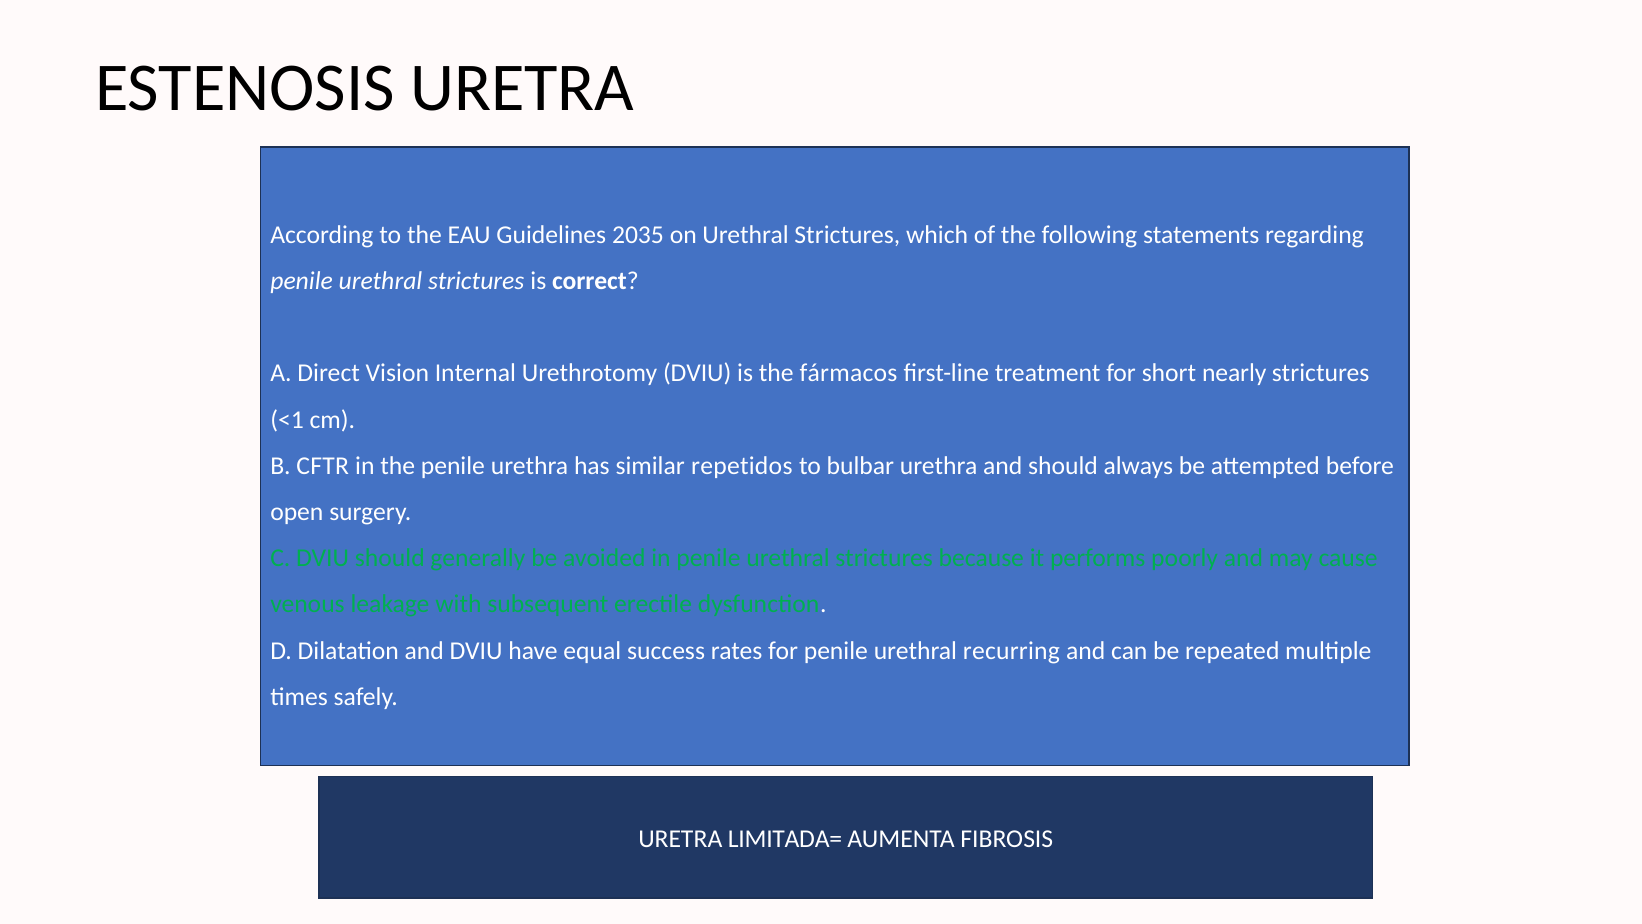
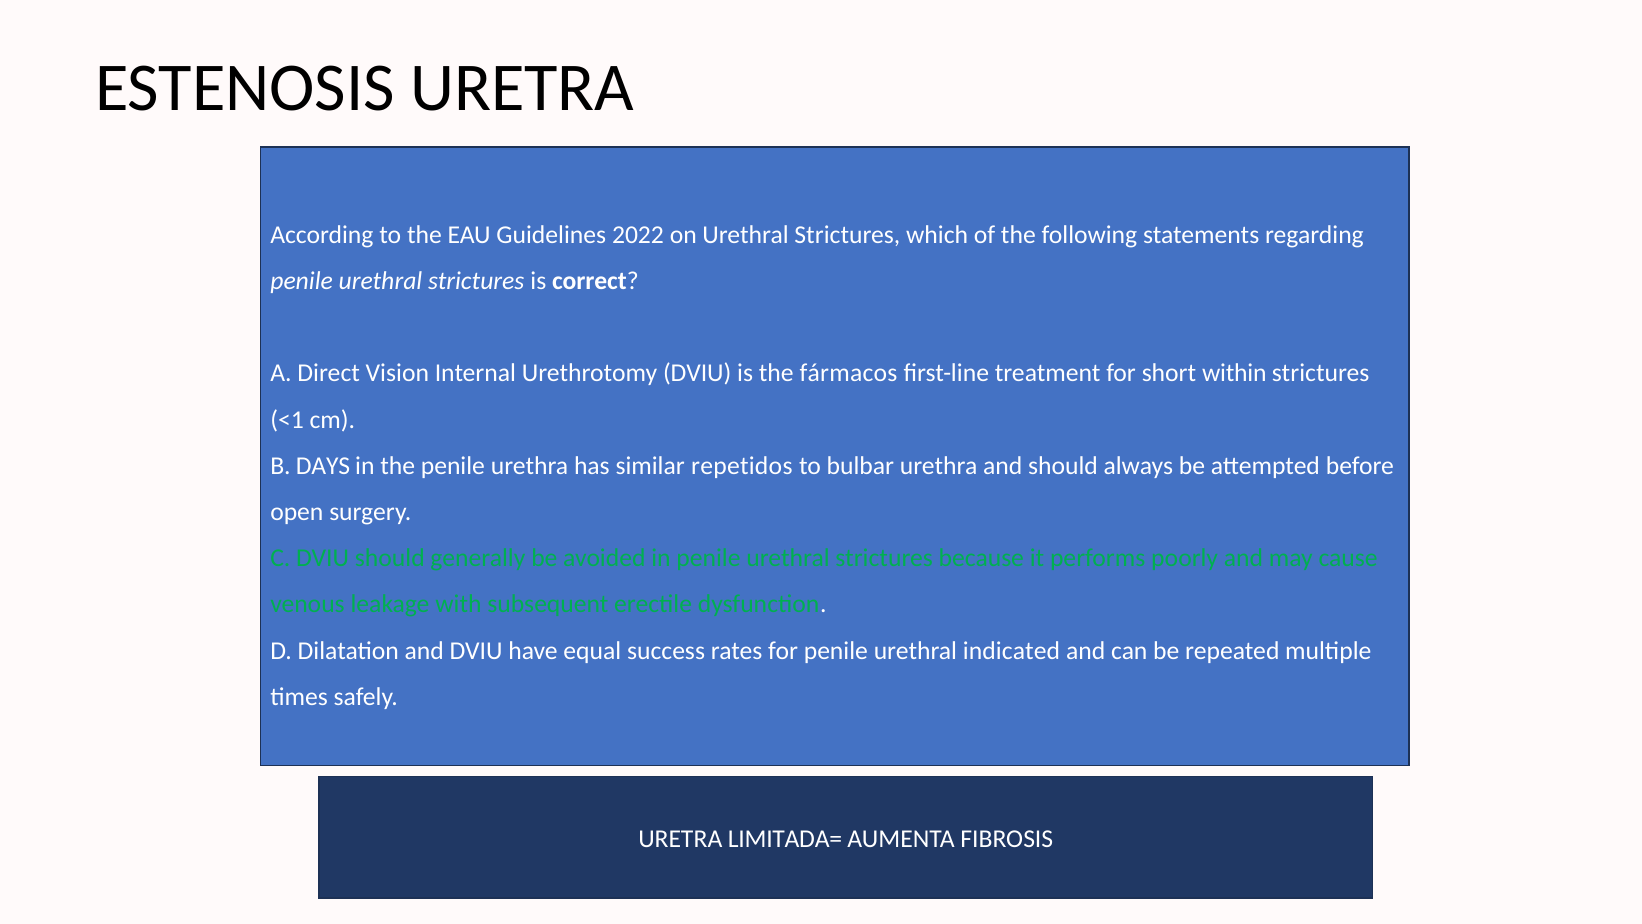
2035: 2035 -> 2022
nearly: nearly -> within
CFTR: CFTR -> DAYS
recurring: recurring -> indicated
